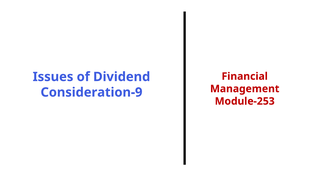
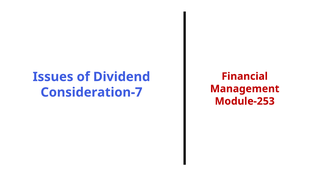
Consideration-9: Consideration-9 -> Consideration-7
